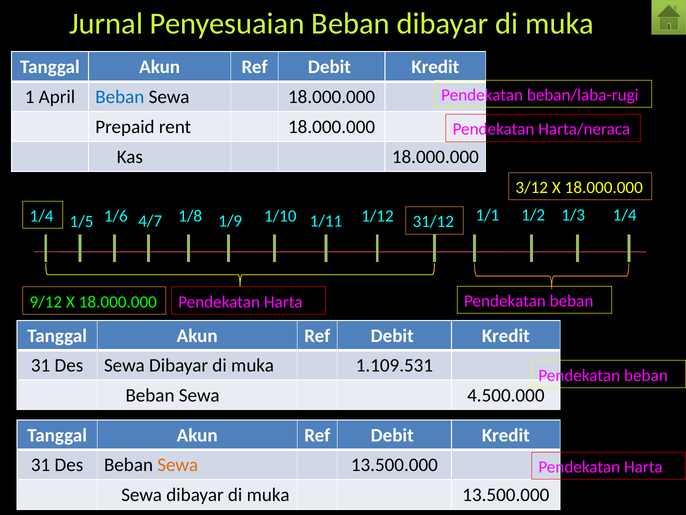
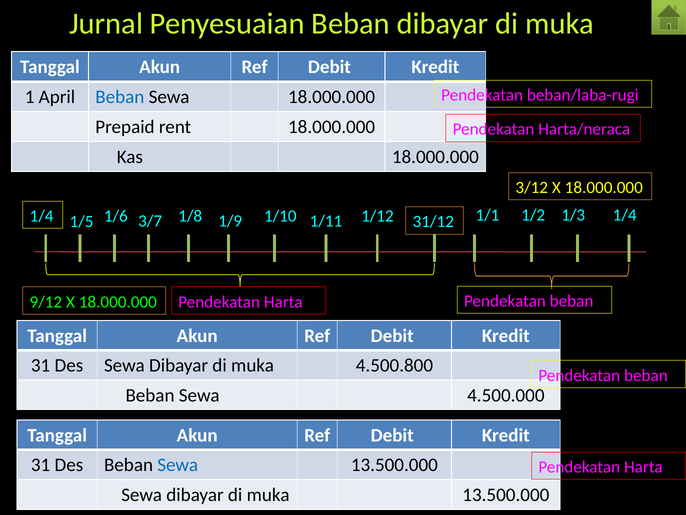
4/7: 4/7 -> 3/7
1.109.531: 1.109.531 -> 4.500.800
Sewa at (178, 465) colour: orange -> blue
